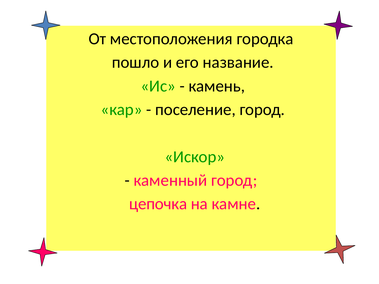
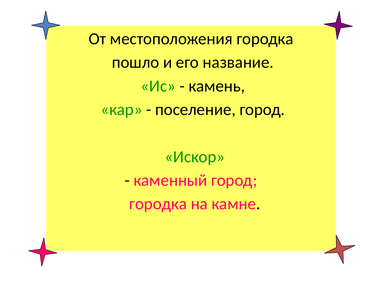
цепочка at (158, 204): цепочка -> городка
